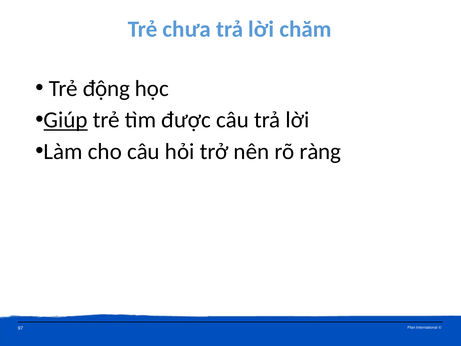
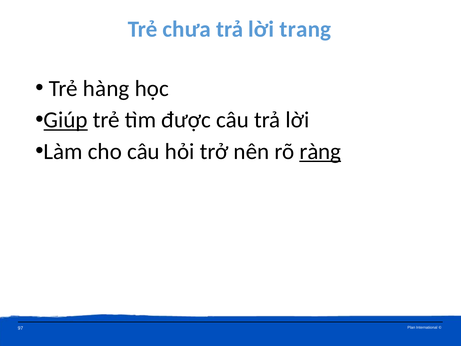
chăm: chăm -> trang
động: động -> hàng
ràng underline: none -> present
